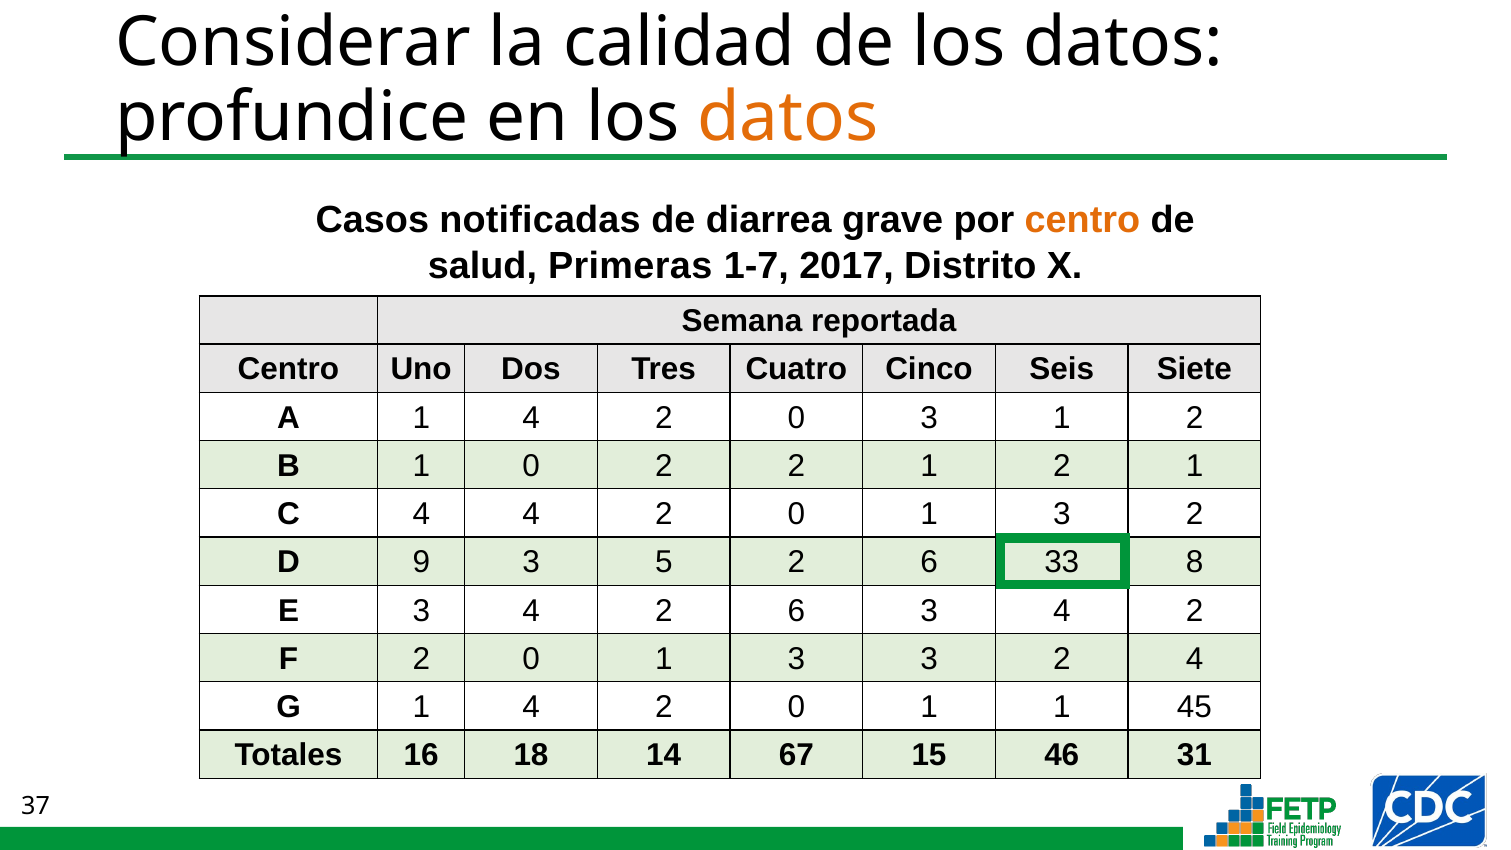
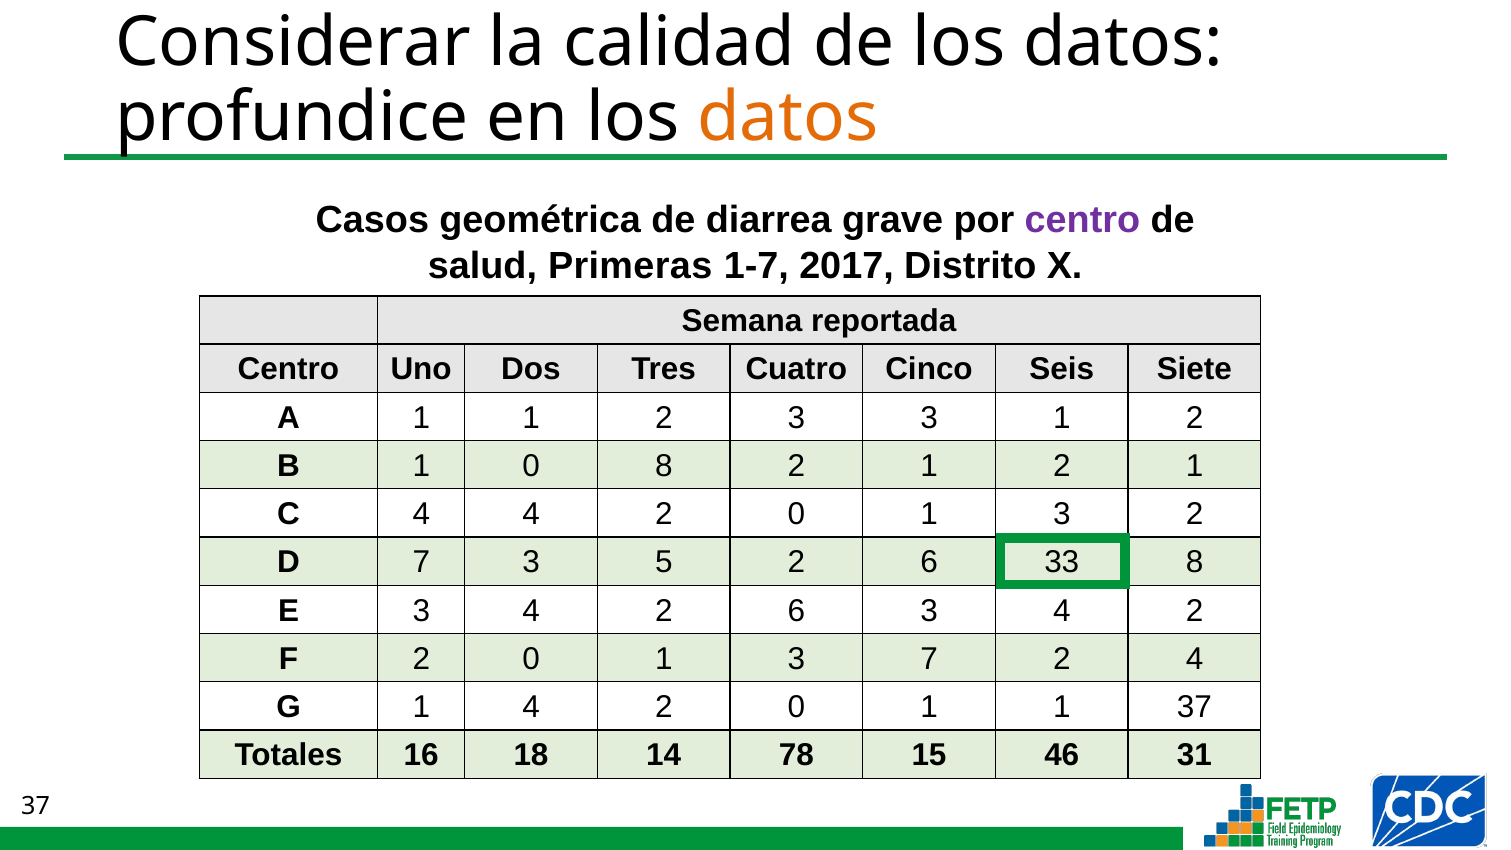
notificadas: notificadas -> geométrica
centro at (1082, 220) colour: orange -> purple
A 1 4: 4 -> 1
0 at (796, 418): 0 -> 3
0 2: 2 -> 8
D 9: 9 -> 7
3 3: 3 -> 7
1 45: 45 -> 37
67: 67 -> 78
